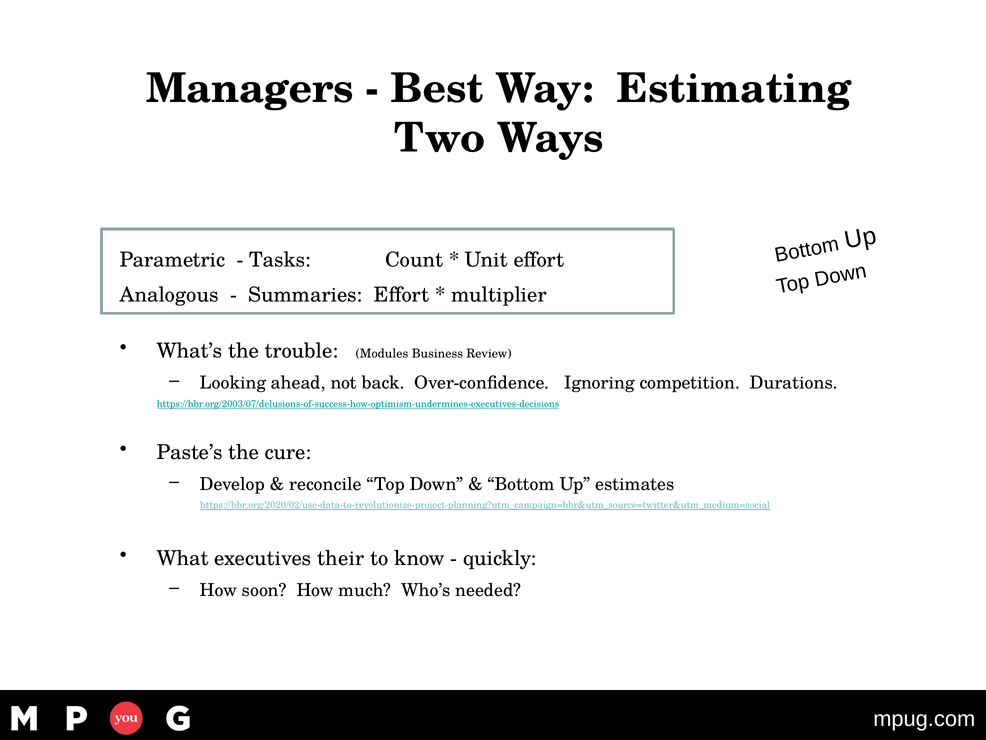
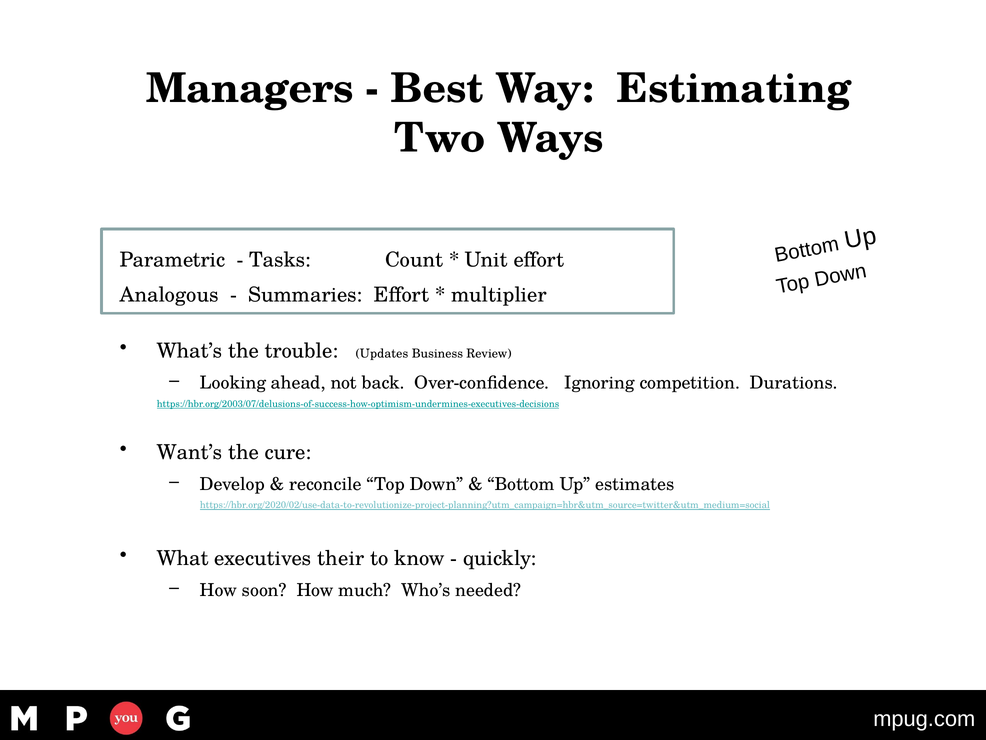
Modules: Modules -> Updates
Paste’s: Paste’s -> Want’s
